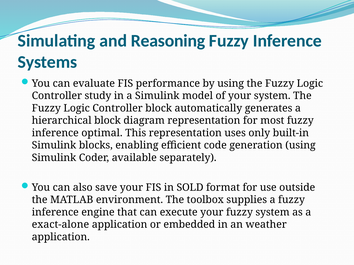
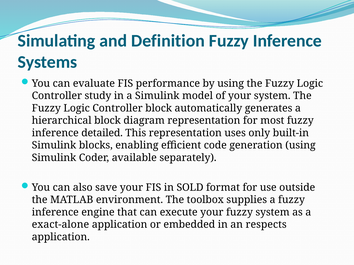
Reasoning: Reasoning -> Definition
optimal: optimal -> detailed
weather: weather -> respects
